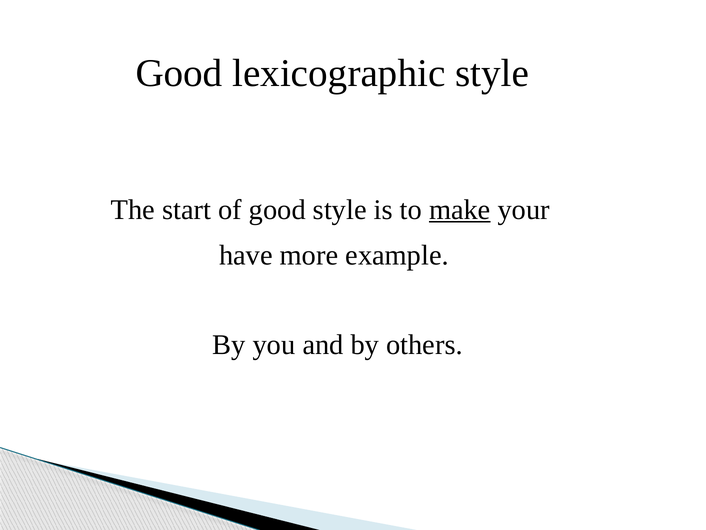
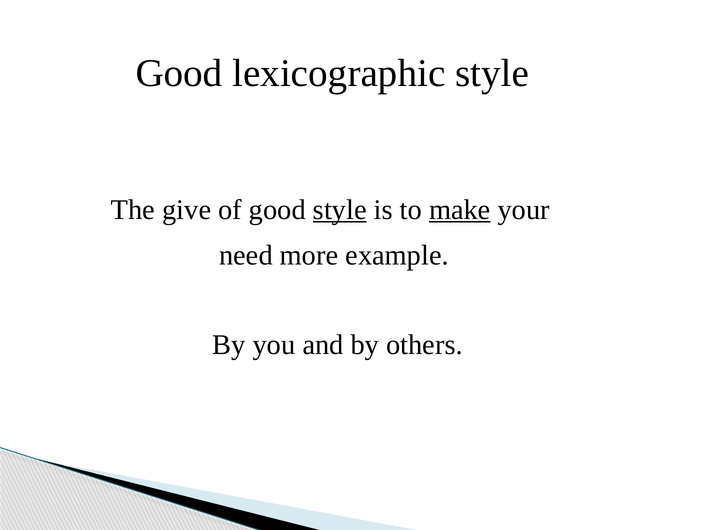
start: start -> give
style at (340, 209) underline: none -> present
have: have -> need
